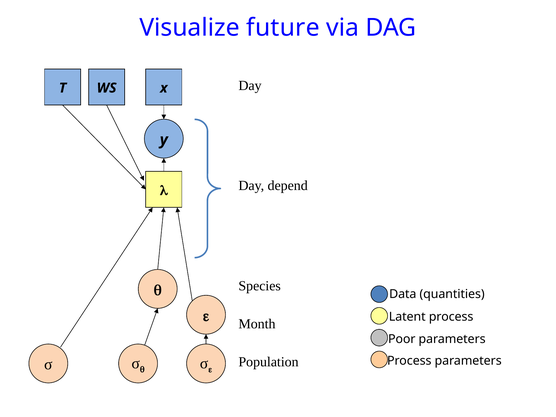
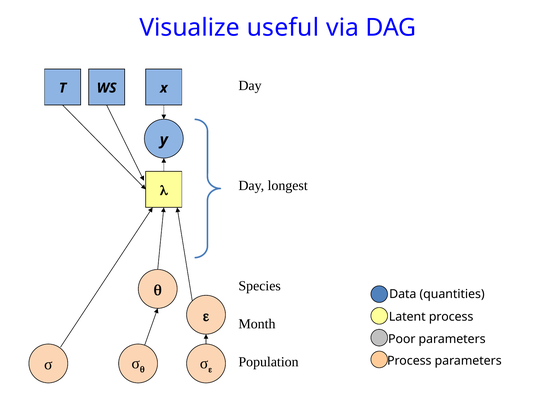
future: future -> useful
depend: depend -> longest
